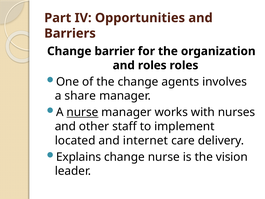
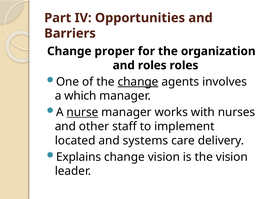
barrier: barrier -> proper
change at (138, 82) underline: none -> present
share: share -> which
internet: internet -> systems
change nurse: nurse -> vision
